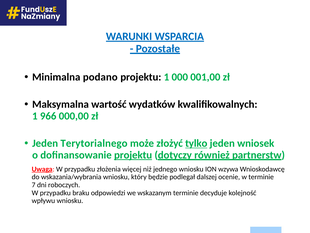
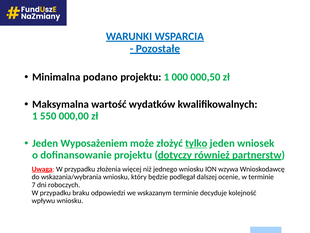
001,00: 001,00 -> 000,50
966: 966 -> 550
Terytorialnego: Terytorialnego -> Wyposażeniem
projektu at (133, 155) underline: present -> none
